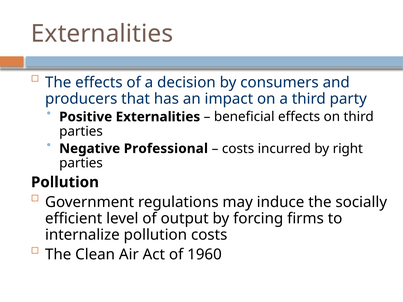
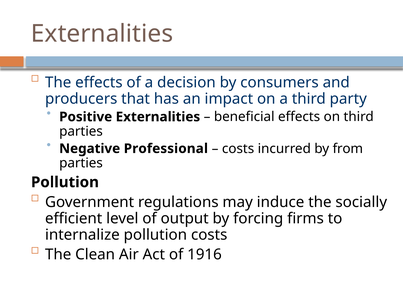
right: right -> from
1960: 1960 -> 1916
